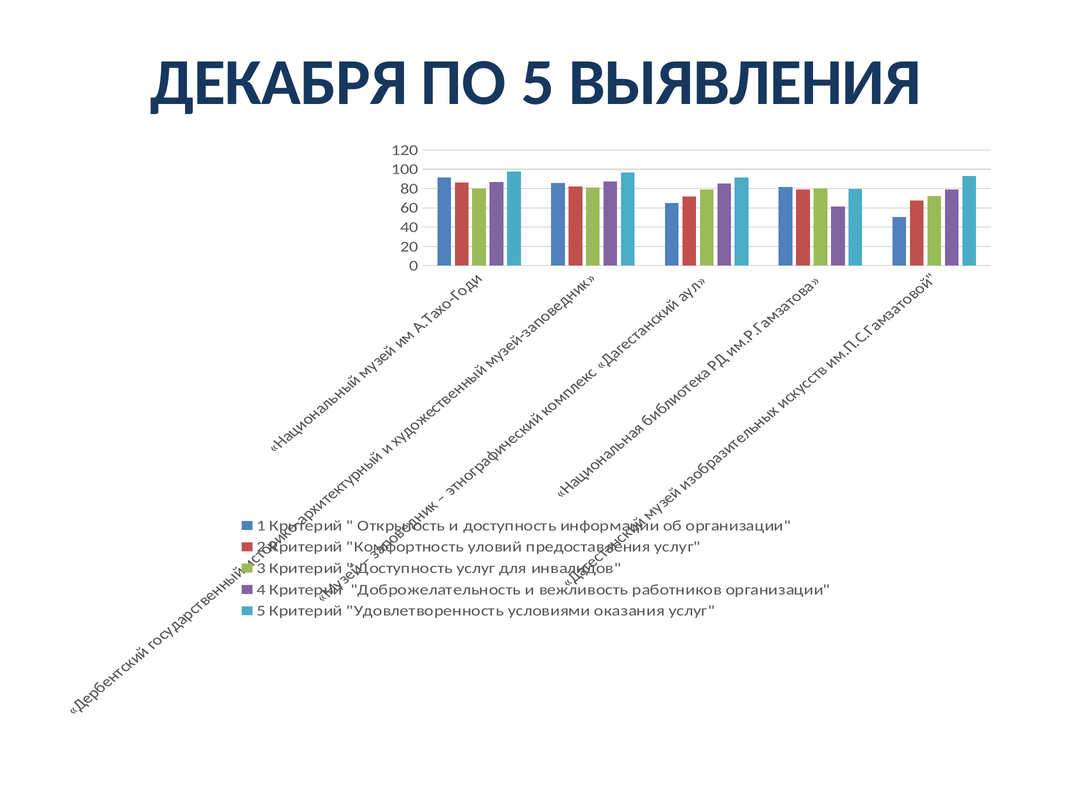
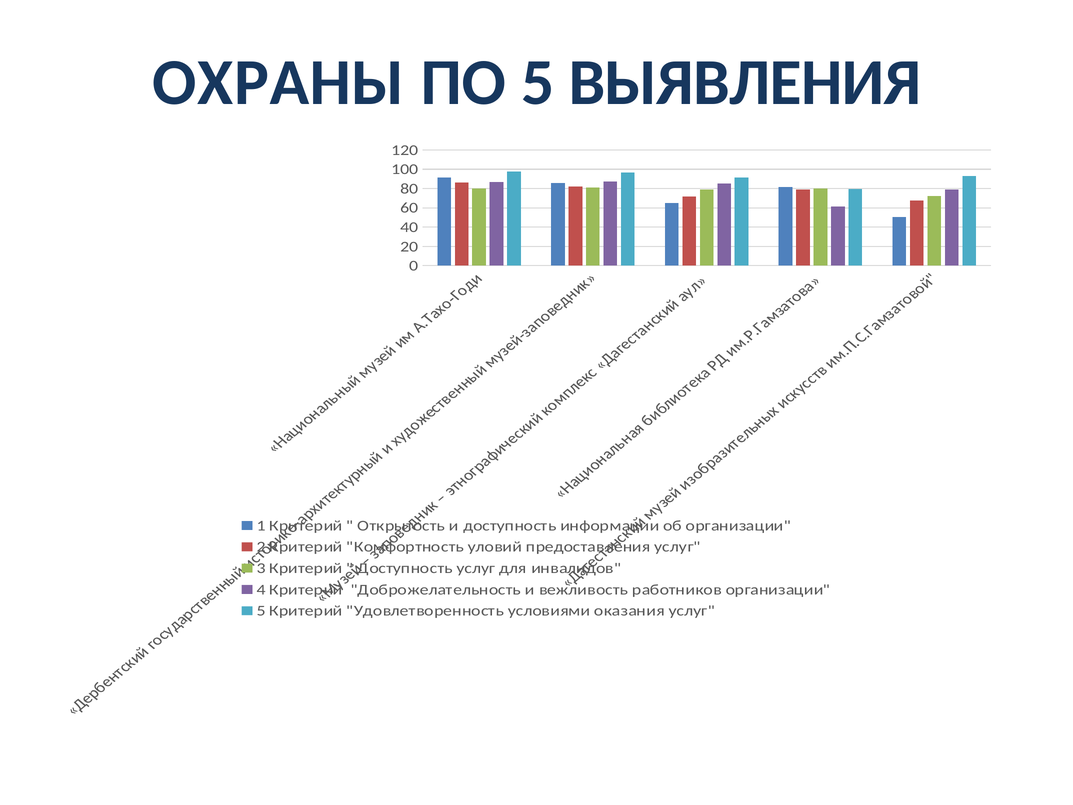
ДЕКАБРЯ: ДЕКАБРЯ -> ОХРАНЫ
